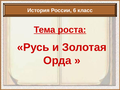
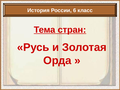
роста: роста -> стран
